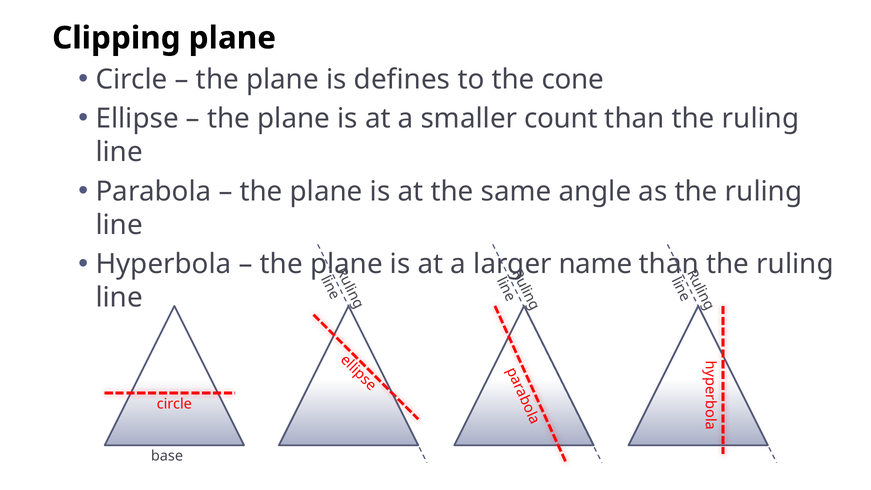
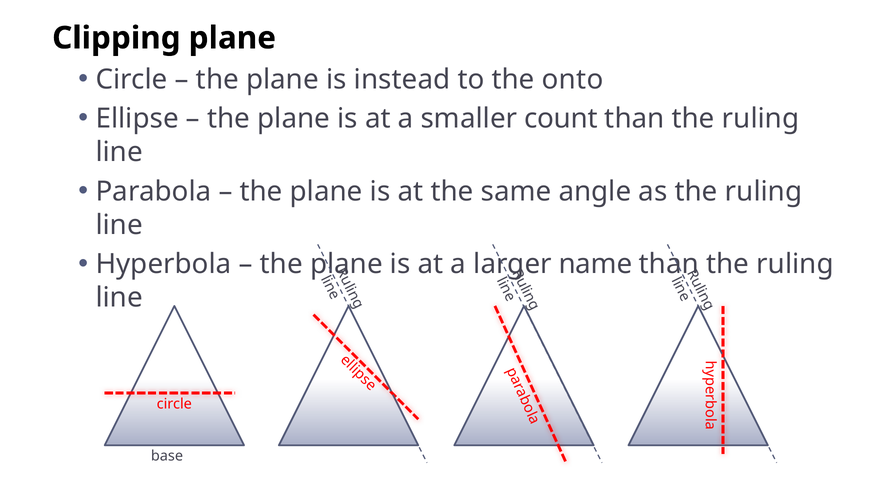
defines: defines -> instead
cone: cone -> onto
